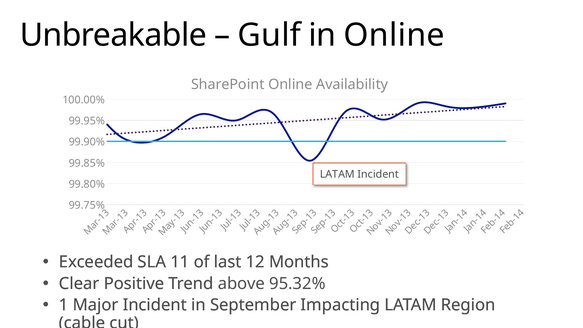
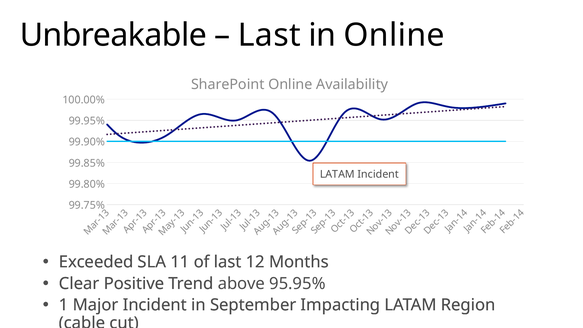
Gulf at (269, 35): Gulf -> Last
95.32%: 95.32% -> 95.95%
